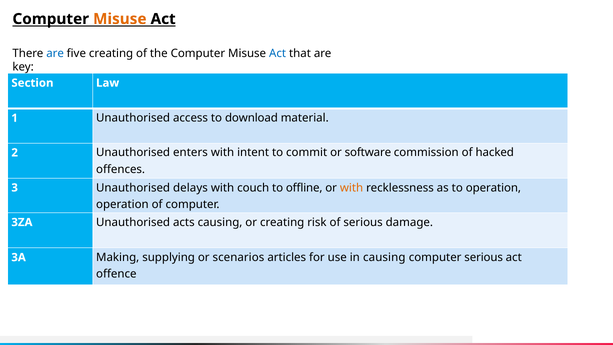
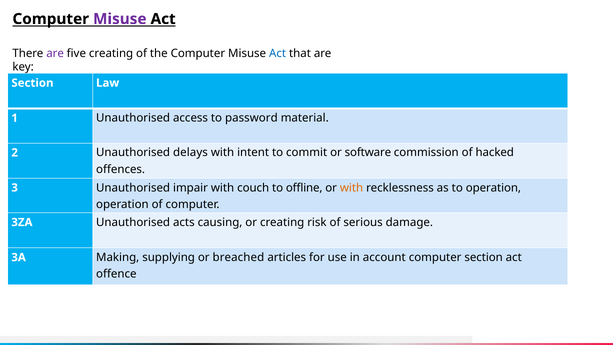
Misuse at (120, 19) colour: orange -> purple
are at (55, 53) colour: blue -> purple
download: download -> password
enters: enters -> delays
delays: delays -> impair
scenarios: scenarios -> breached
in causing: causing -> account
computer serious: serious -> section
